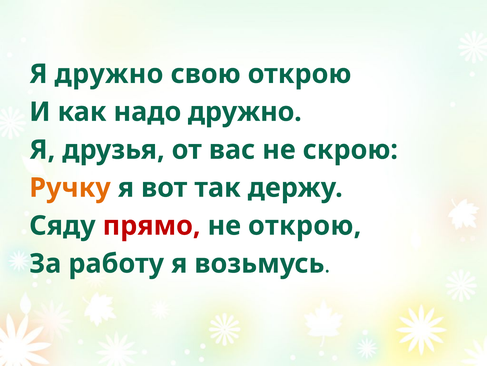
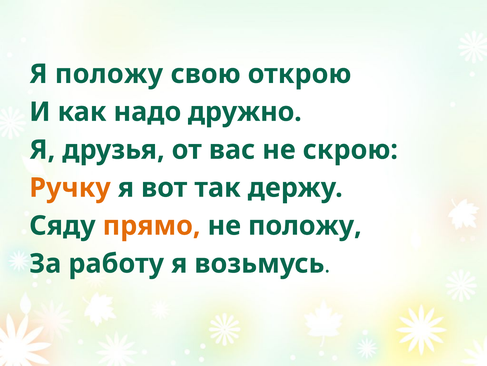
Я дружно: дружно -> положу
прямо colour: red -> orange
не открою: открою -> положу
